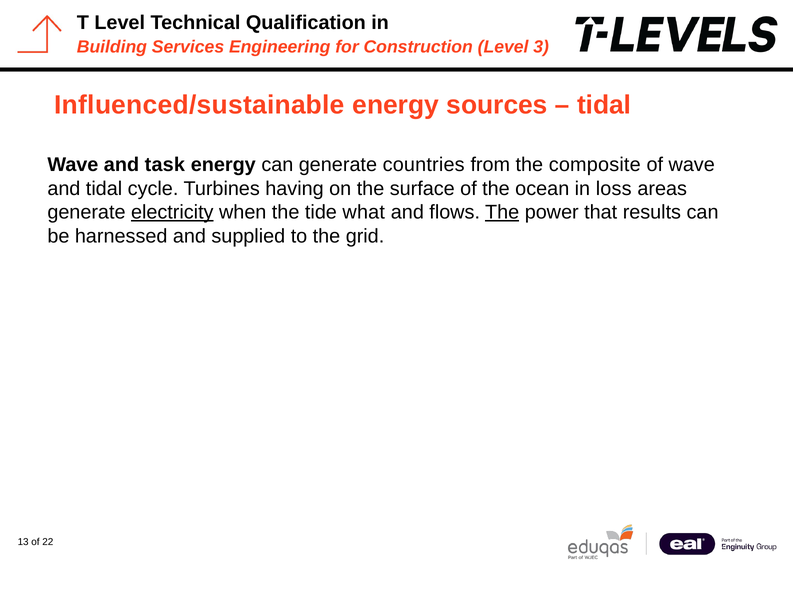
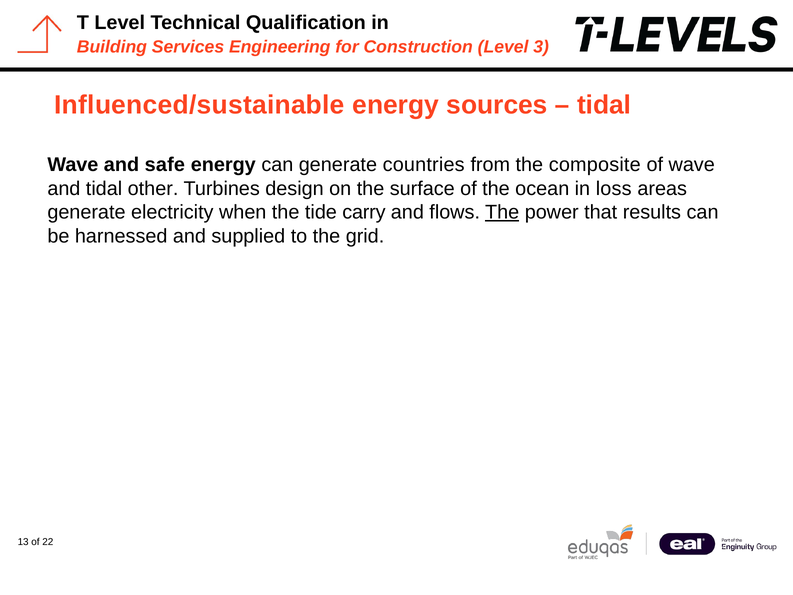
task: task -> safe
cycle: cycle -> other
having: having -> design
electricity underline: present -> none
what: what -> carry
